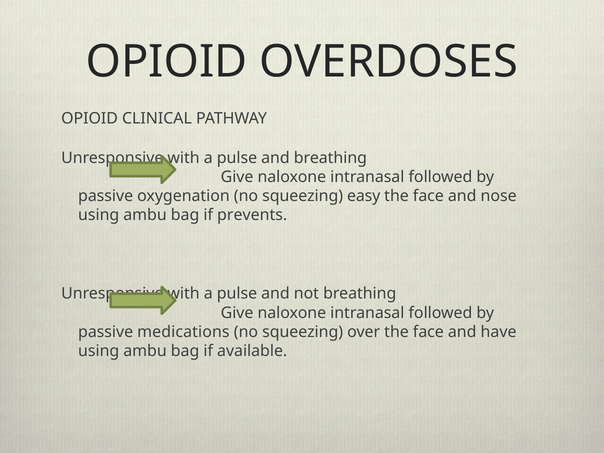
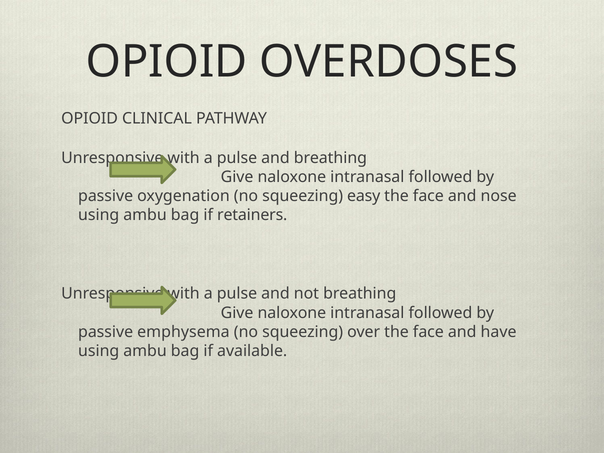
prevents: prevents -> retainers
medications: medications -> emphysema
